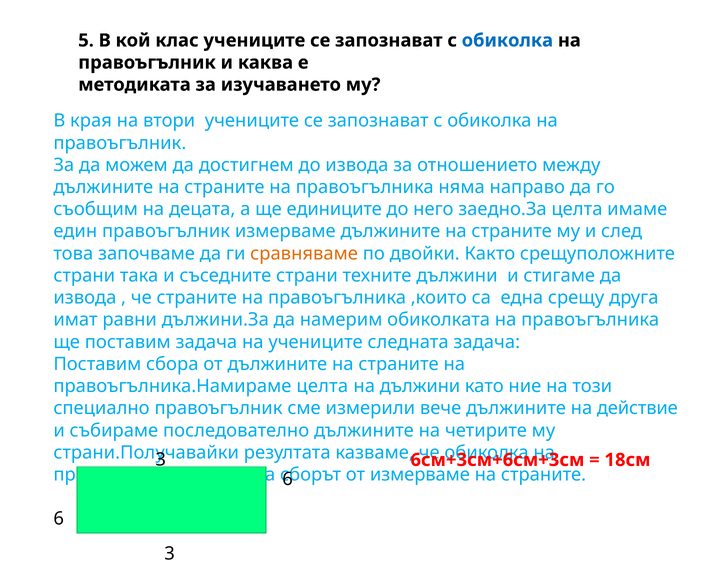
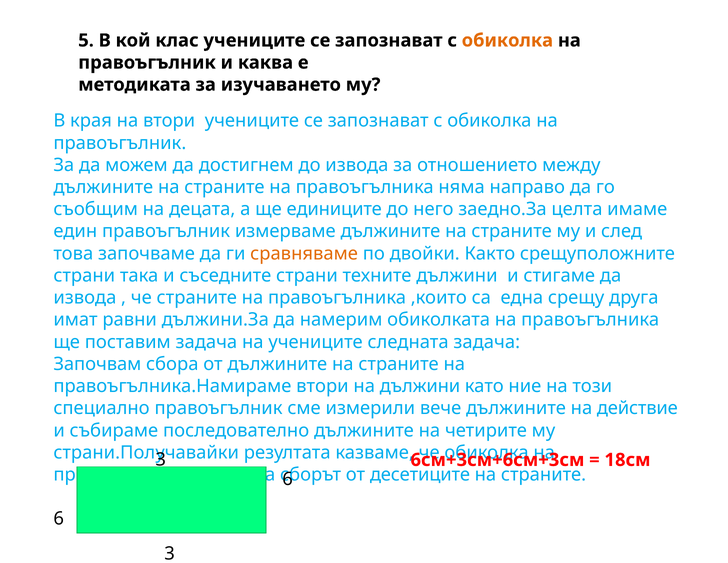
обиколка at (507, 40) colour: blue -> orange
Поставим at (97, 364): Поставим -> Започвам
правоъгълника.Намираме целта: целта -> втори
от измерваме: измерваме -> десетиците
